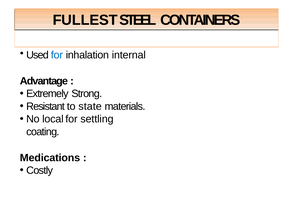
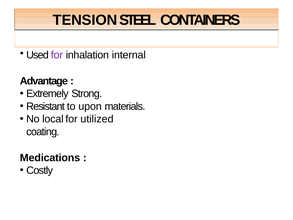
FULLEST: FULLEST -> TENSION
for at (57, 55) colour: blue -> purple
state: state -> upon
settling: settling -> utilized
